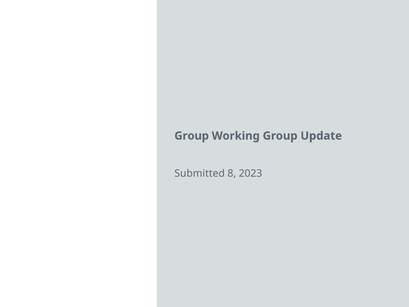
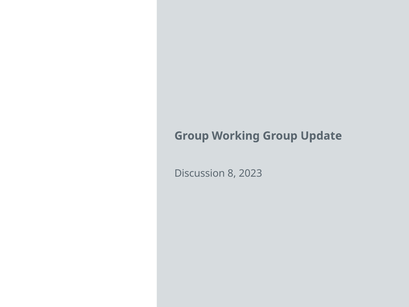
Submitted: Submitted -> Discussion
